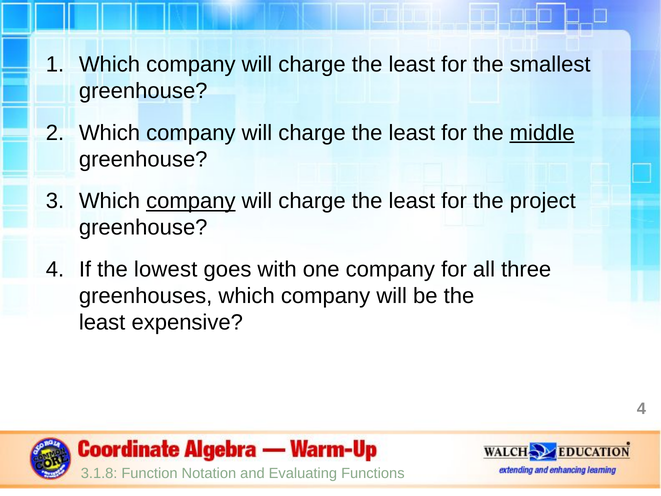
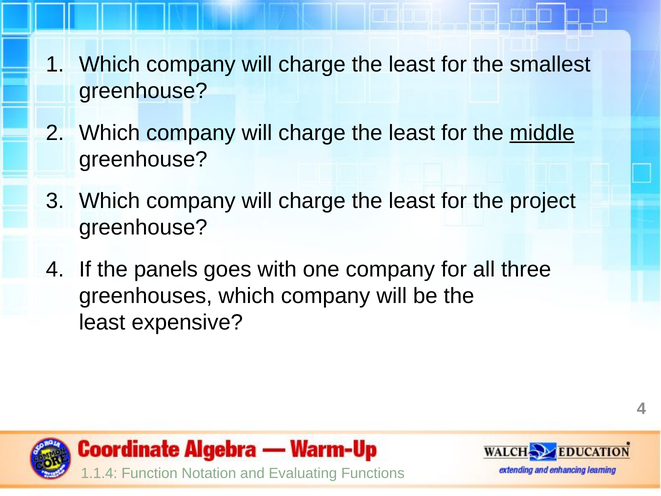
company at (191, 201) underline: present -> none
lowest: lowest -> panels
3.1.8: 3.1.8 -> 1.1.4
